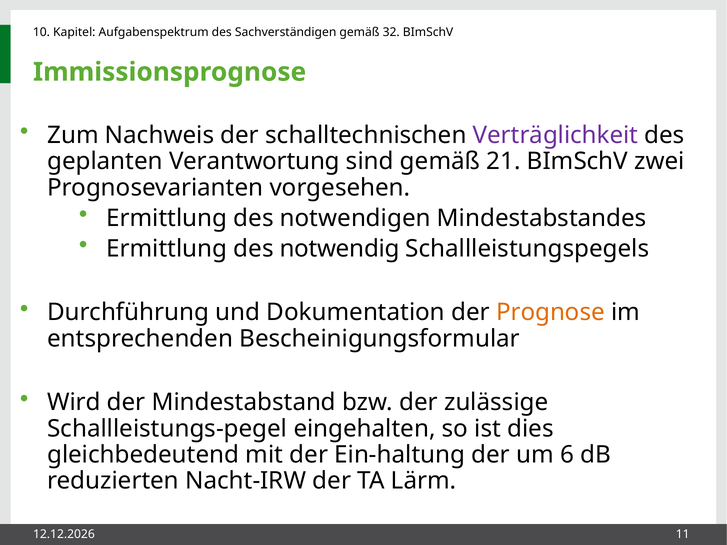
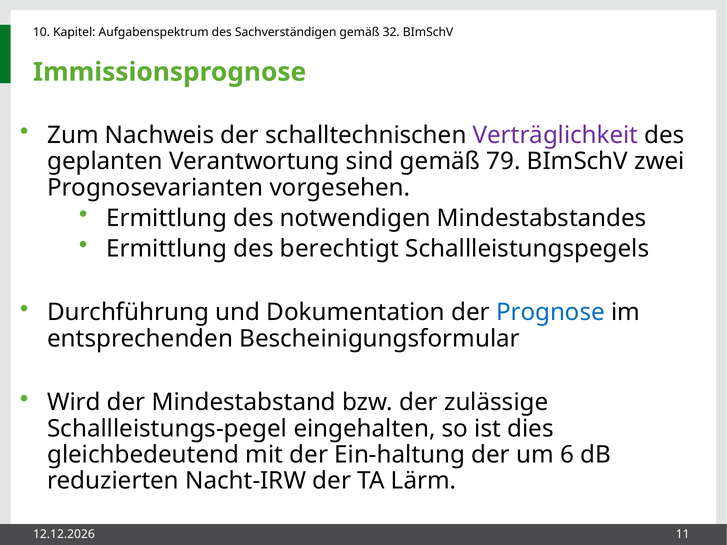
21: 21 -> 79
notwendig: notwendig -> berechtigt
Prognose colour: orange -> blue
